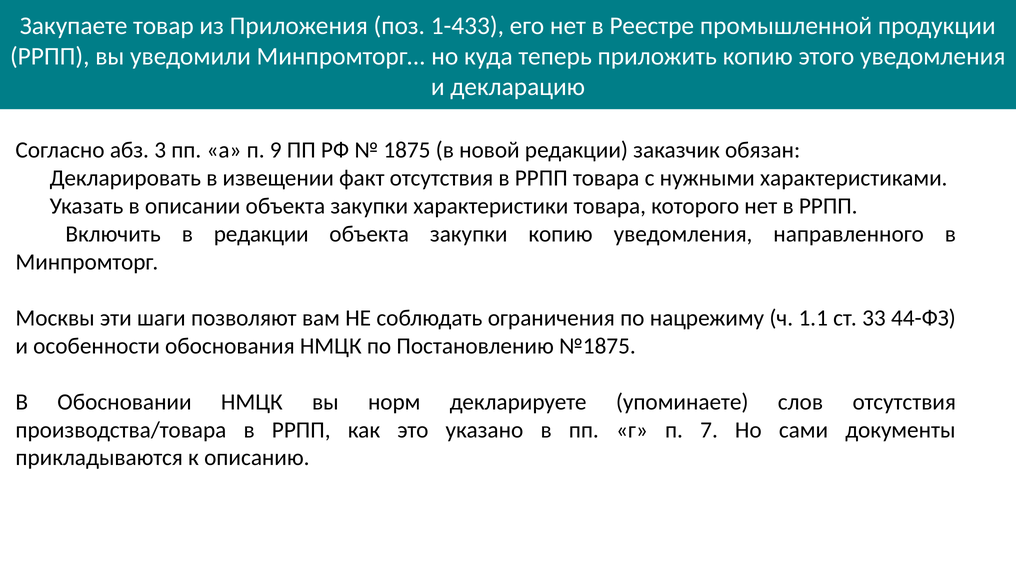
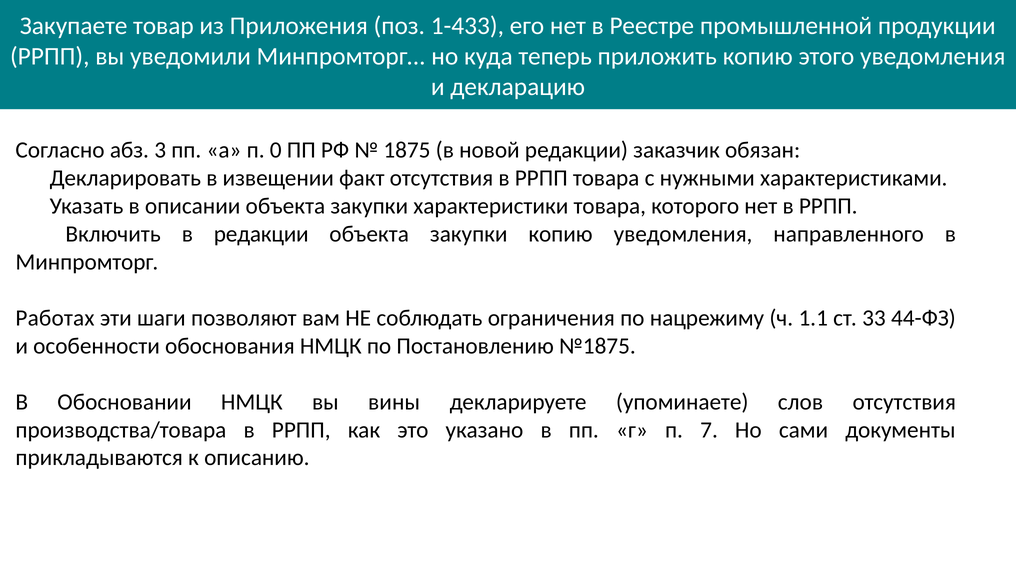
9: 9 -> 0
Москвы: Москвы -> Работах
норм: норм -> вины
